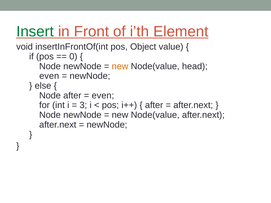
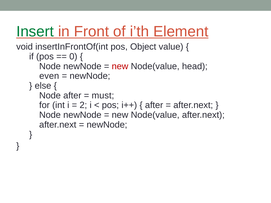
new at (120, 66) colour: orange -> red
even at (103, 96): even -> must
3: 3 -> 2
